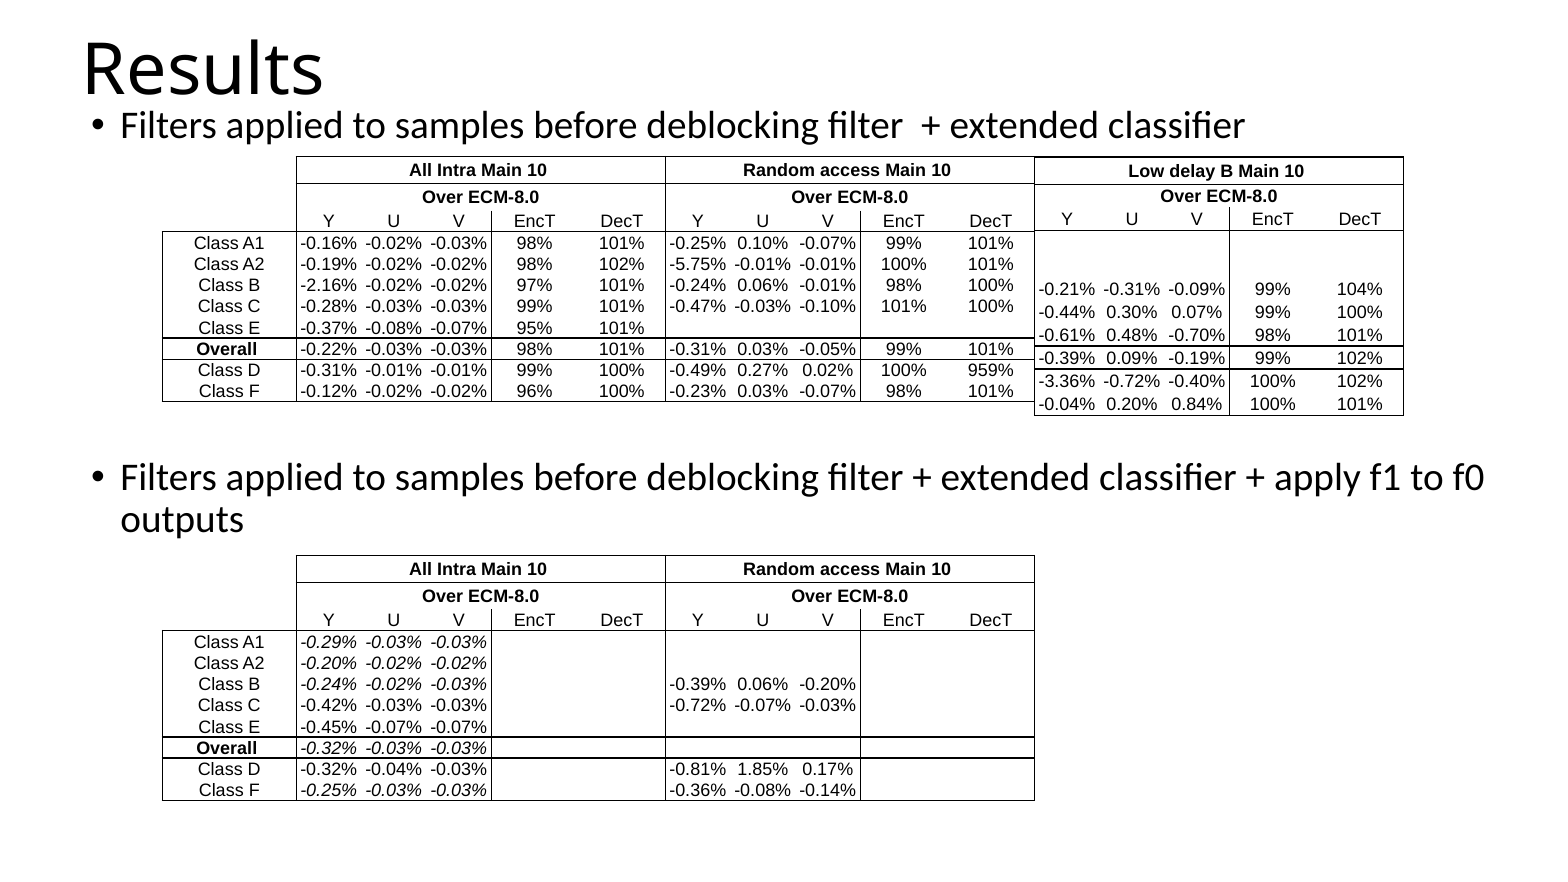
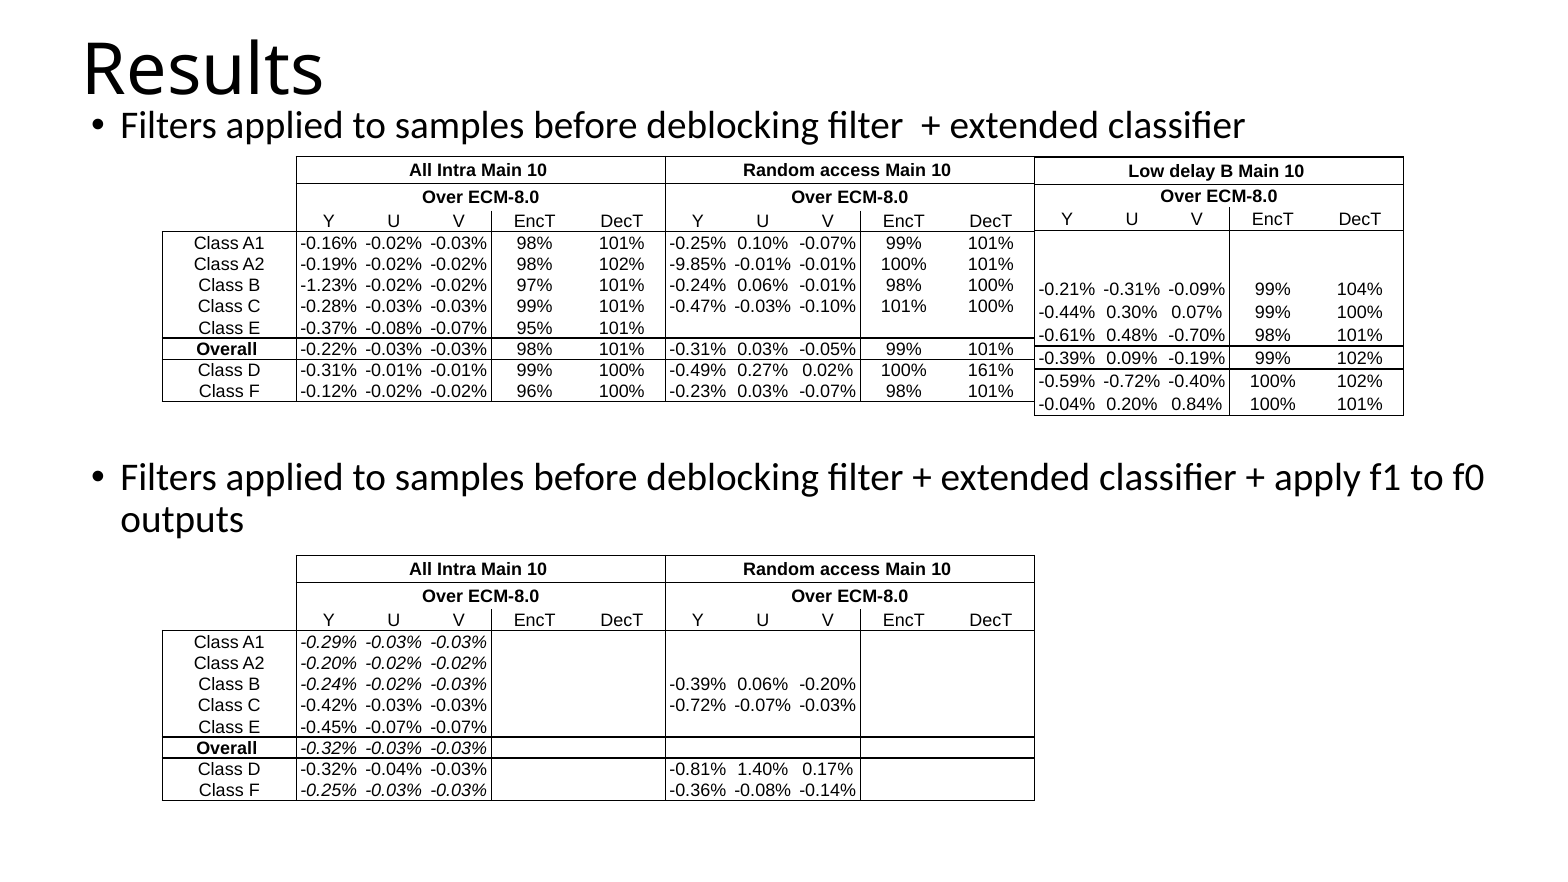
-5.75%: -5.75% -> -9.85%
-2.16%: -2.16% -> -1.23%
959%: 959% -> 161%
-3.36%: -3.36% -> -0.59%
1.85%: 1.85% -> 1.40%
